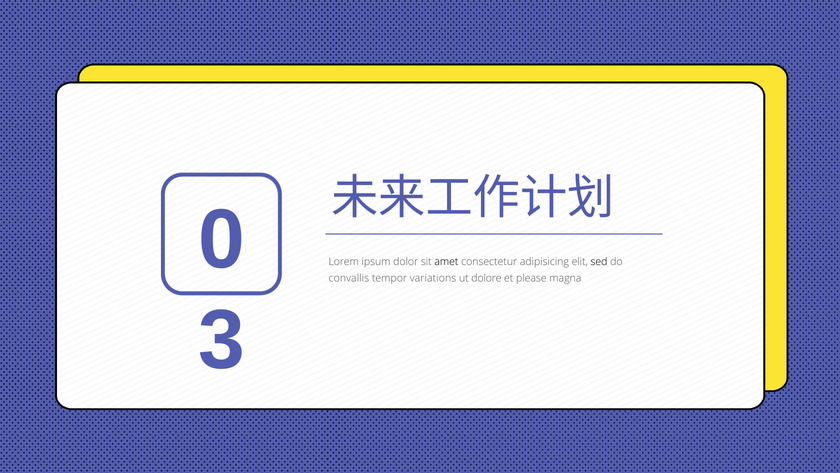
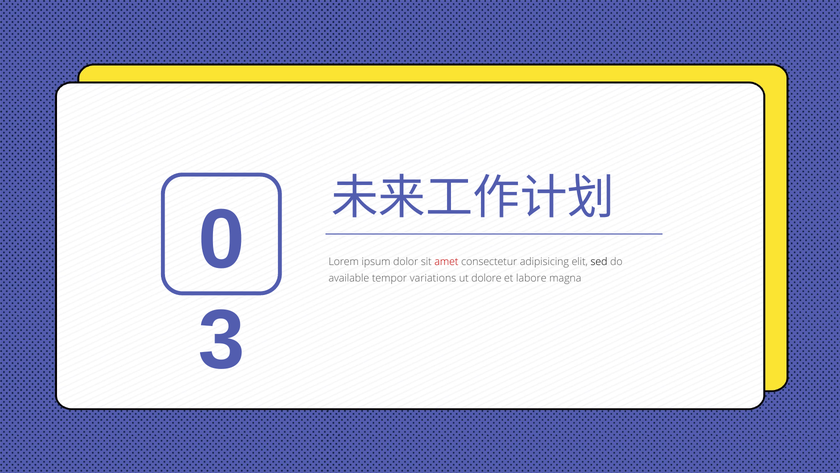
amet colour: black -> red
convallis: convallis -> available
please: please -> labore
